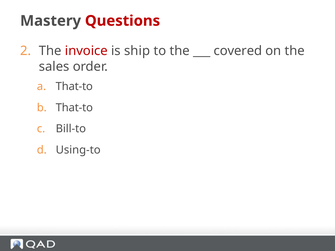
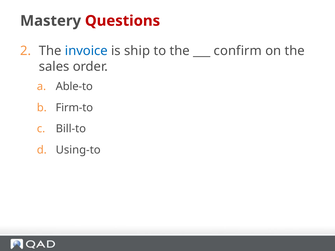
invoice colour: red -> blue
covered: covered -> confirm
That-to at (74, 87): That-to -> Able-to
That-to at (74, 108): That-to -> Firm-to
